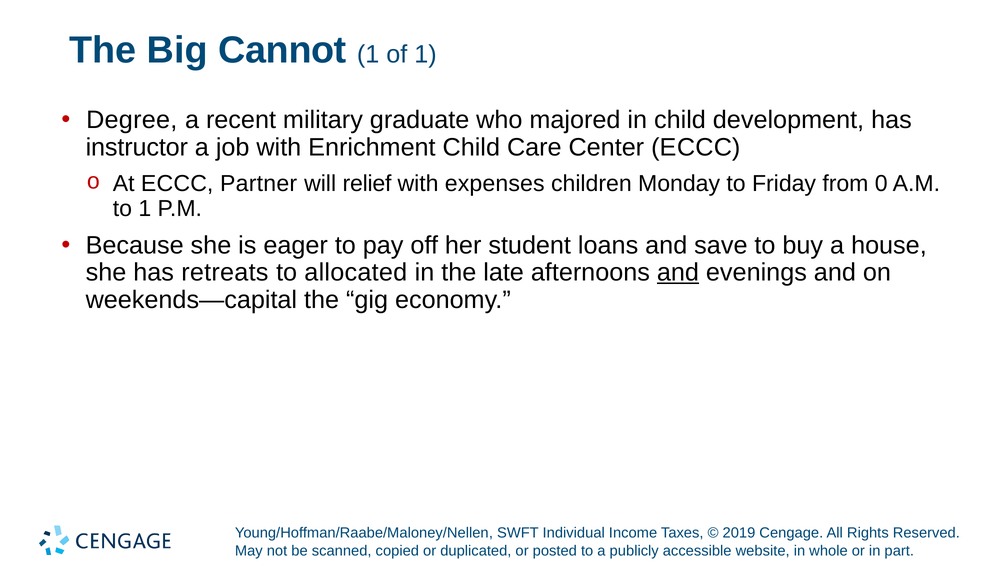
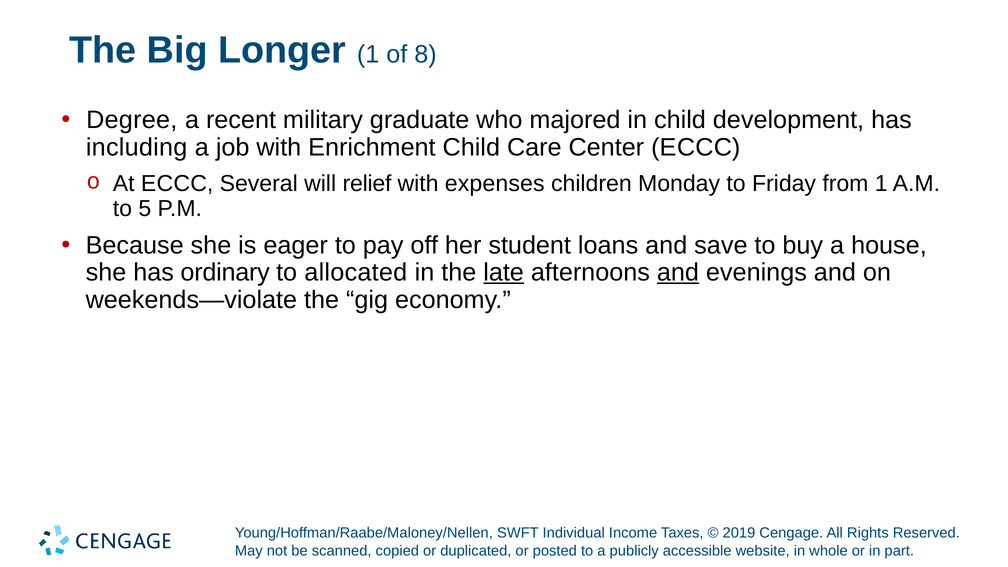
Cannot: Cannot -> Longer
of 1: 1 -> 8
instructor: instructor -> including
Partner: Partner -> Several
from 0: 0 -> 1
to 1: 1 -> 5
retreats: retreats -> ordinary
late underline: none -> present
weekends—capital: weekends—capital -> weekends—violate
